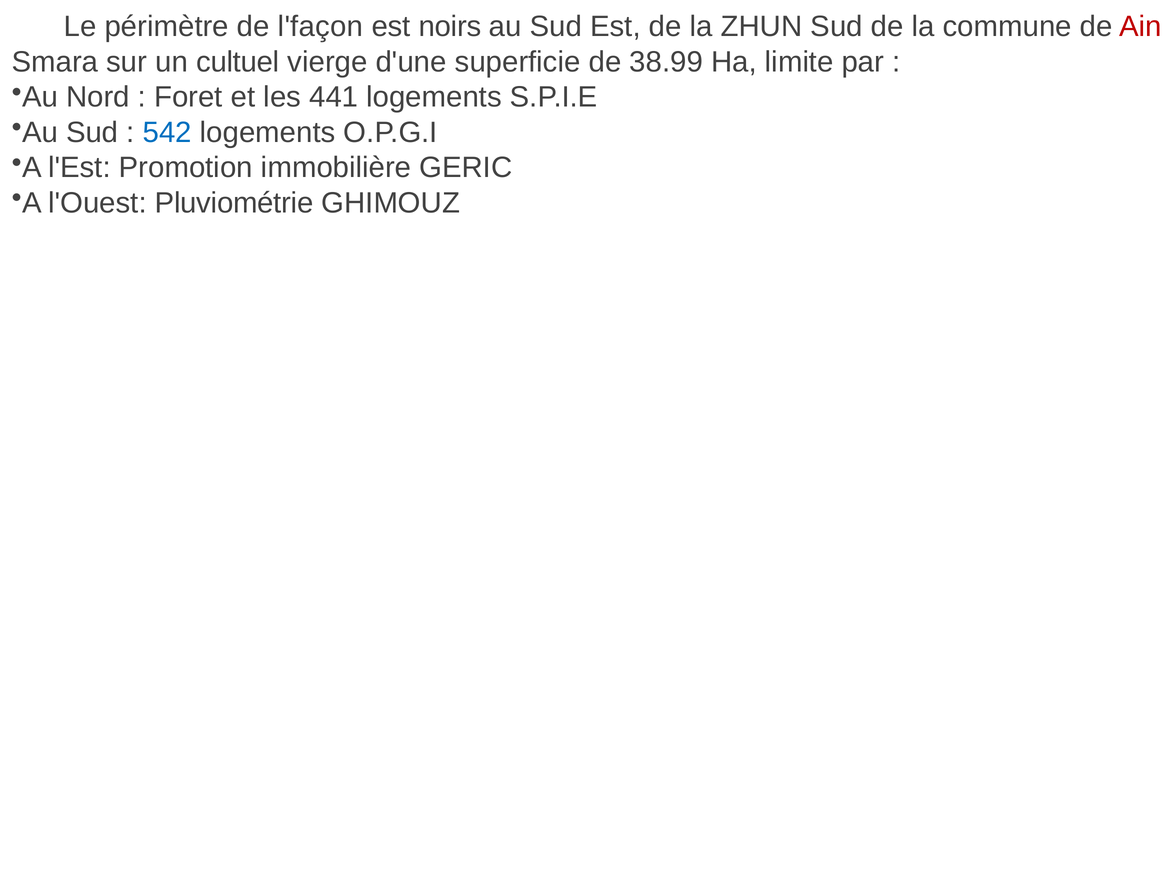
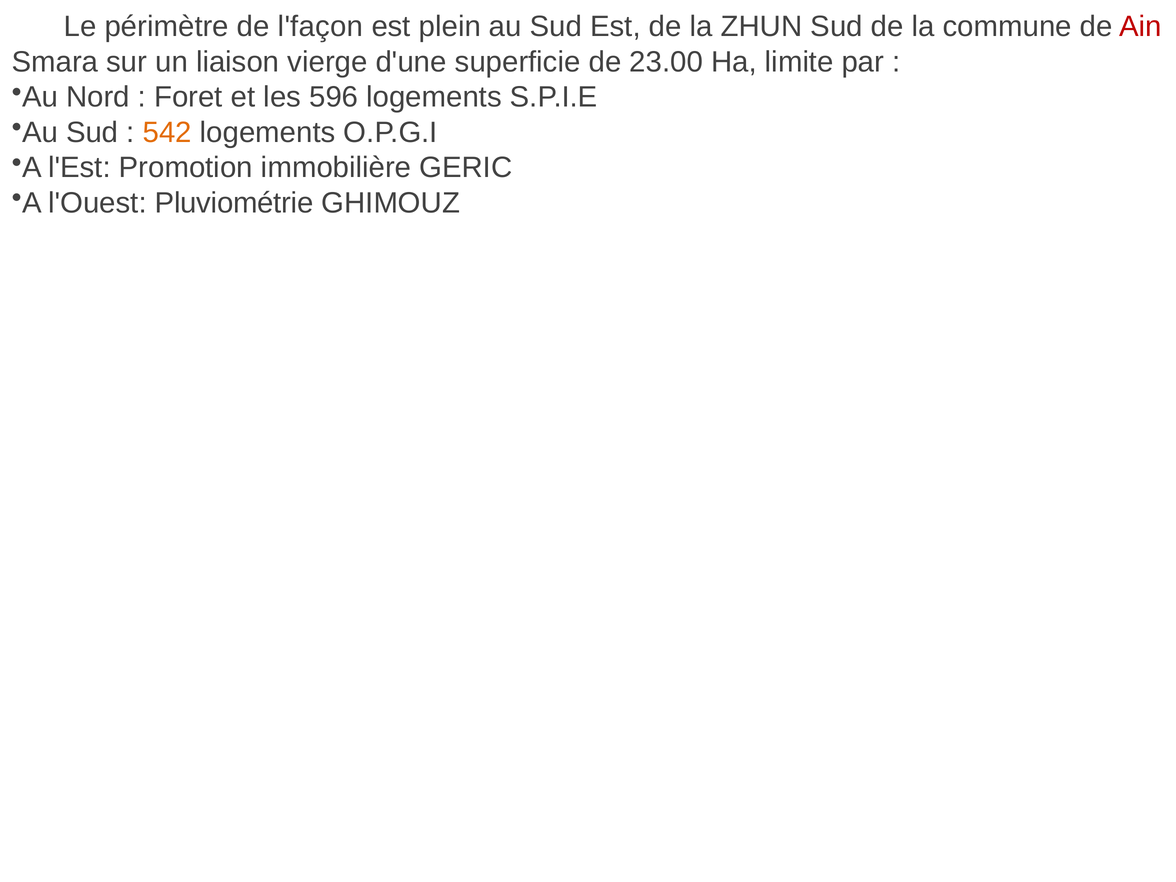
noirs: noirs -> plein
cultuel: cultuel -> liaison
38.99: 38.99 -> 23.00
441: 441 -> 596
542 colour: blue -> orange
